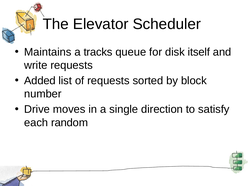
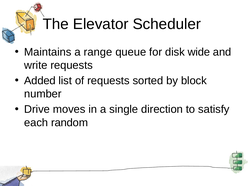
tracks: tracks -> range
itself: itself -> wide
